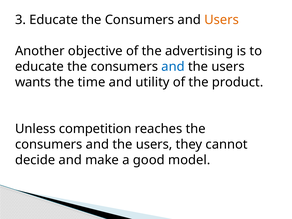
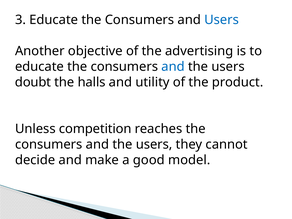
Users at (222, 20) colour: orange -> blue
wants: wants -> doubt
time: time -> halls
